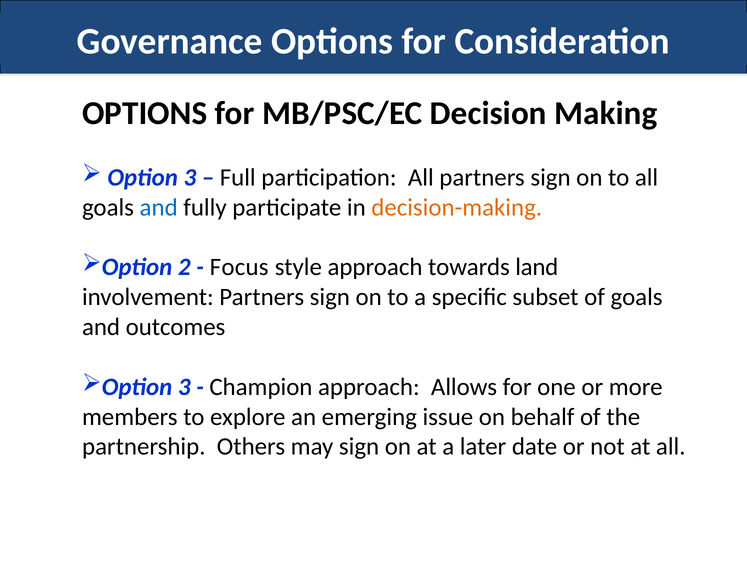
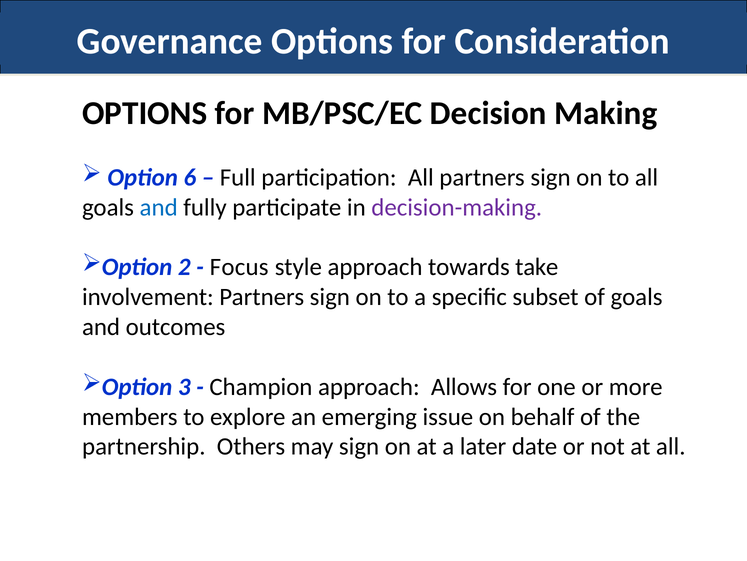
3 at (190, 177): 3 -> 6
decision-making colour: orange -> purple
land: land -> take
